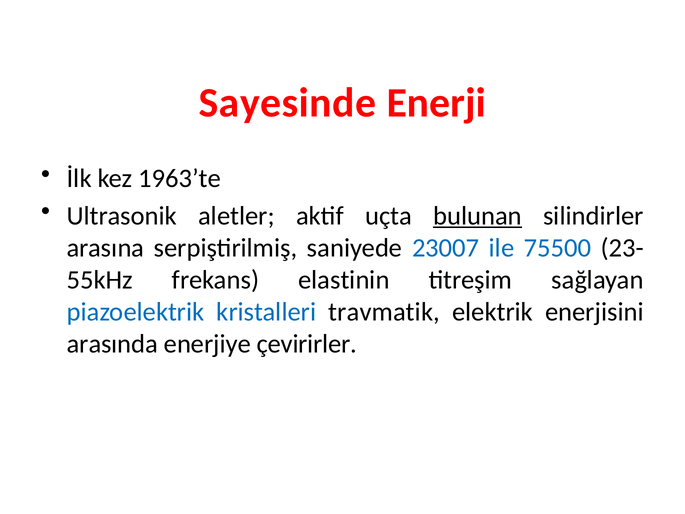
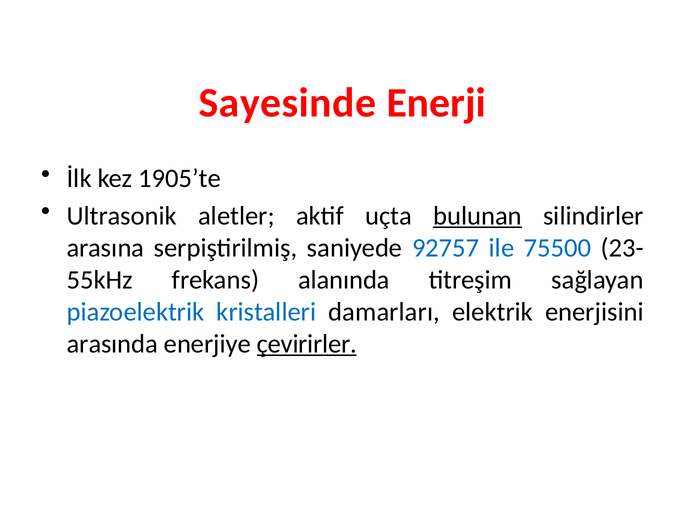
1963’te: 1963’te -> 1905’te
23007: 23007 -> 92757
elastinin: elastinin -> alanında
travmatik: travmatik -> damarları
çevirirler underline: none -> present
